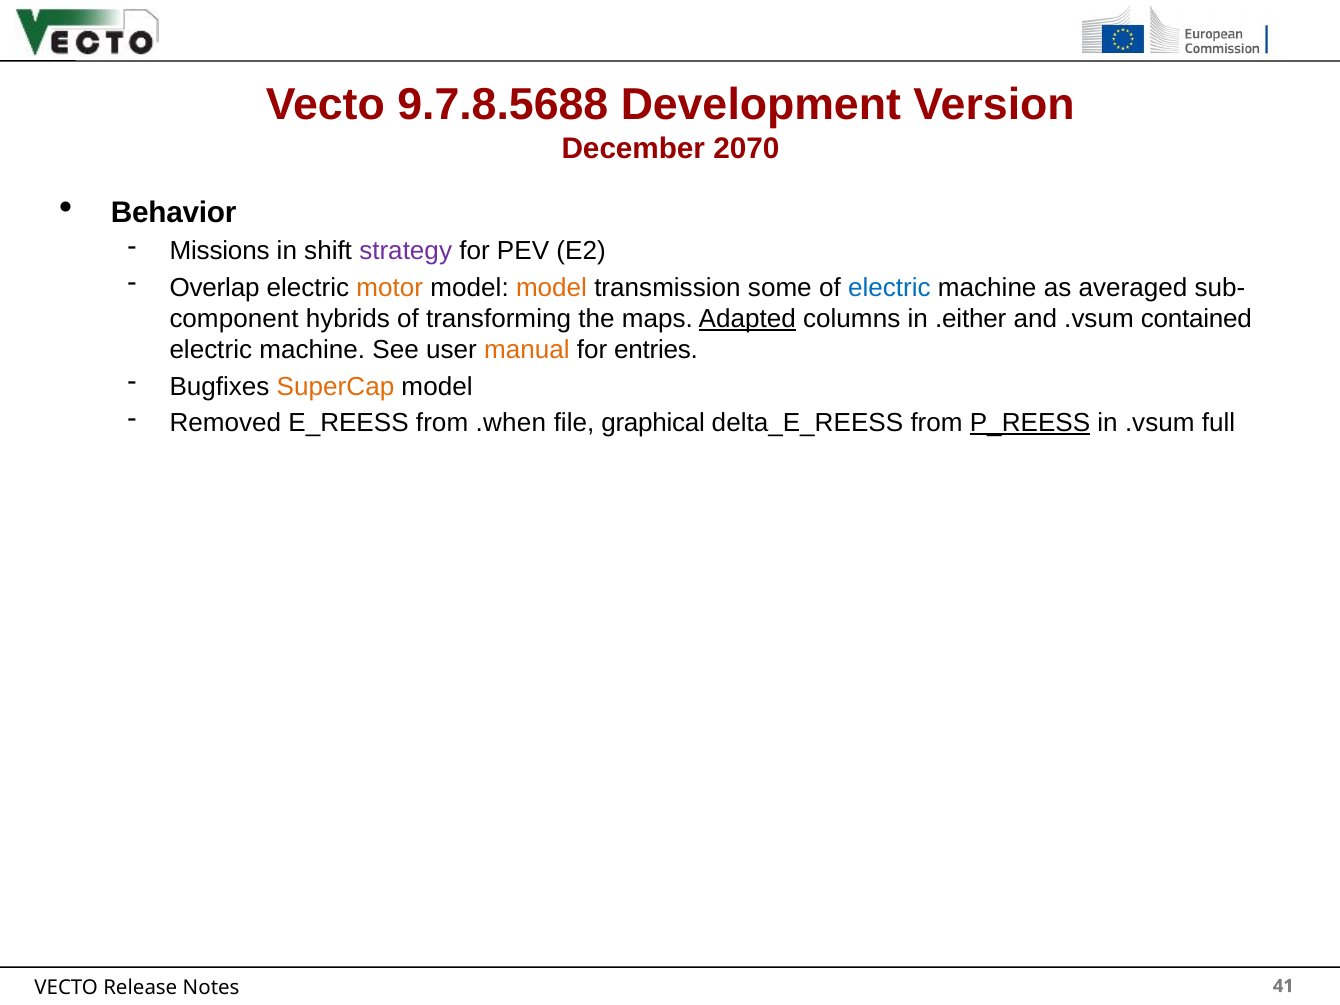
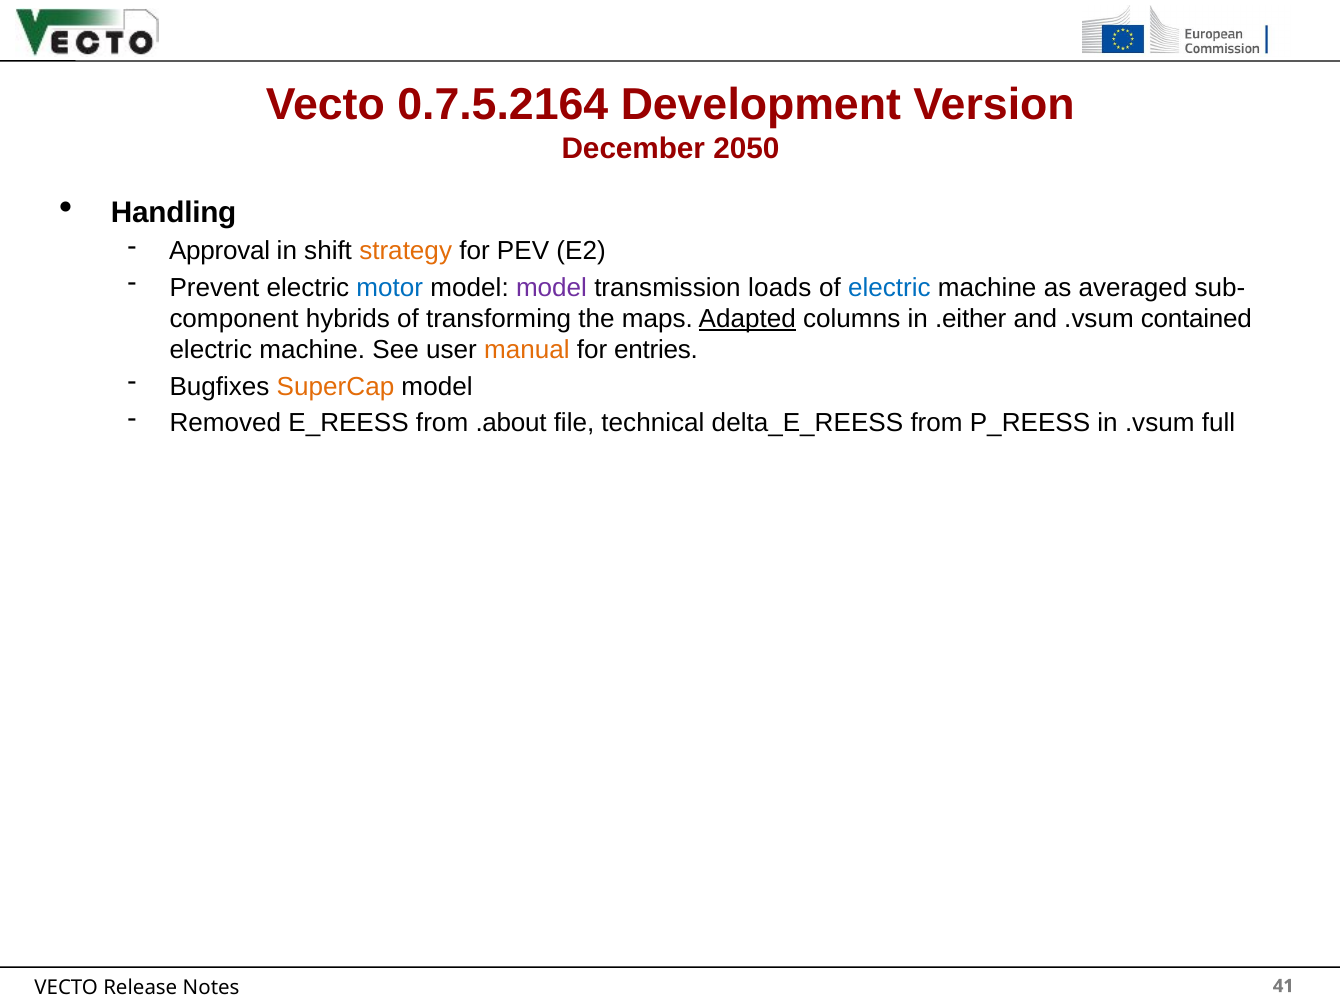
9.7.8.5688: 9.7.8.5688 -> 0.7.5.2164
2070: 2070 -> 2050
Behavior: Behavior -> Handling
Missions: Missions -> Approval
strategy colour: purple -> orange
Overlap: Overlap -> Prevent
motor colour: orange -> blue
model at (552, 287) colour: orange -> purple
some: some -> loads
.when: .when -> .about
graphical: graphical -> technical
P_REESS underline: present -> none
